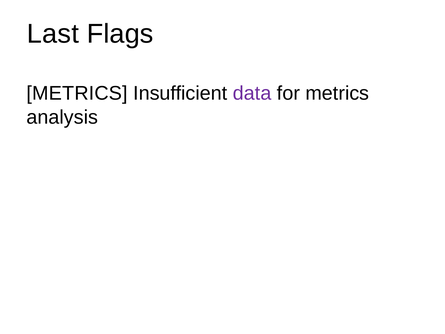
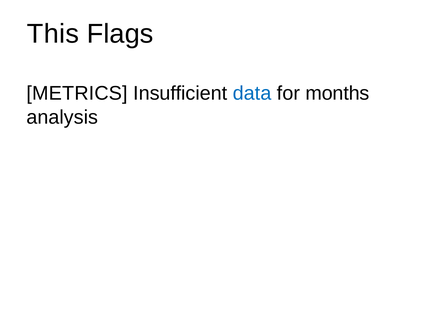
Last: Last -> This
data colour: purple -> blue
for metrics: metrics -> months
